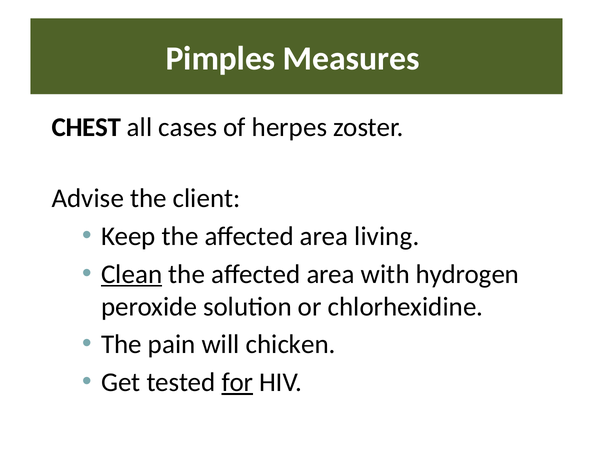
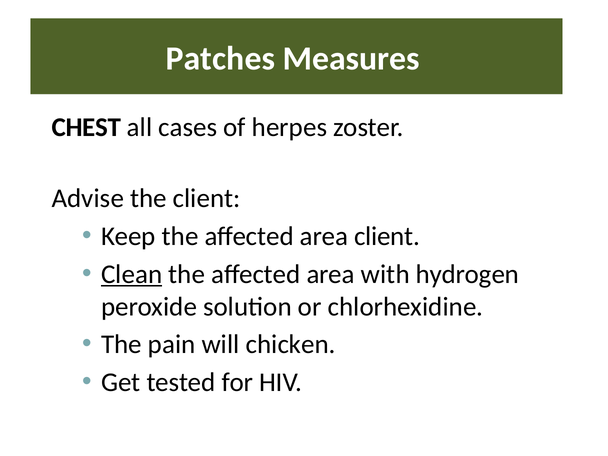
Pimples: Pimples -> Patches
area living: living -> client
for underline: present -> none
